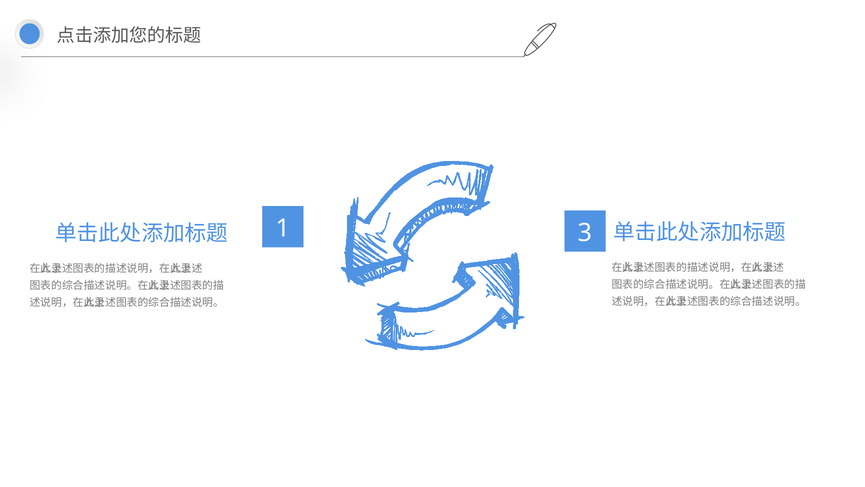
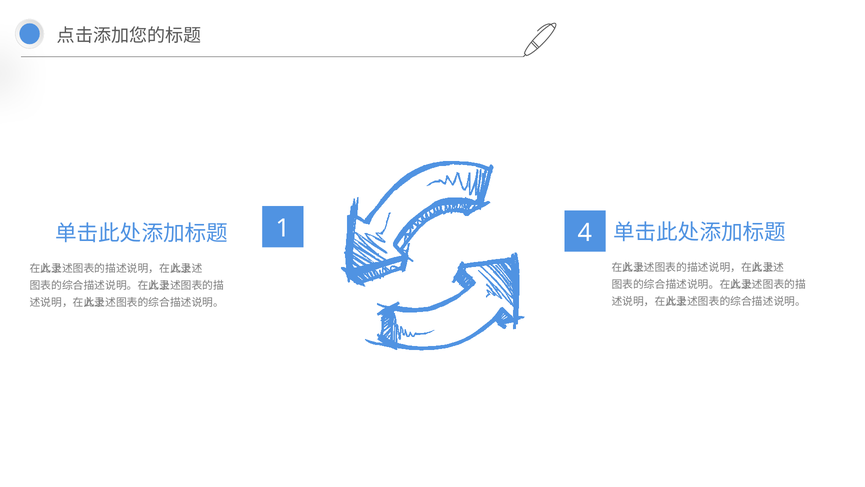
3: 3 -> 4
